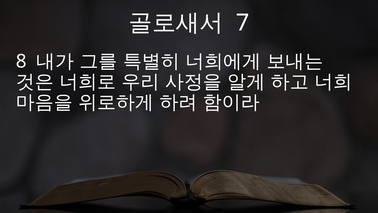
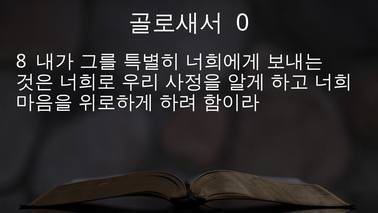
7: 7 -> 0
